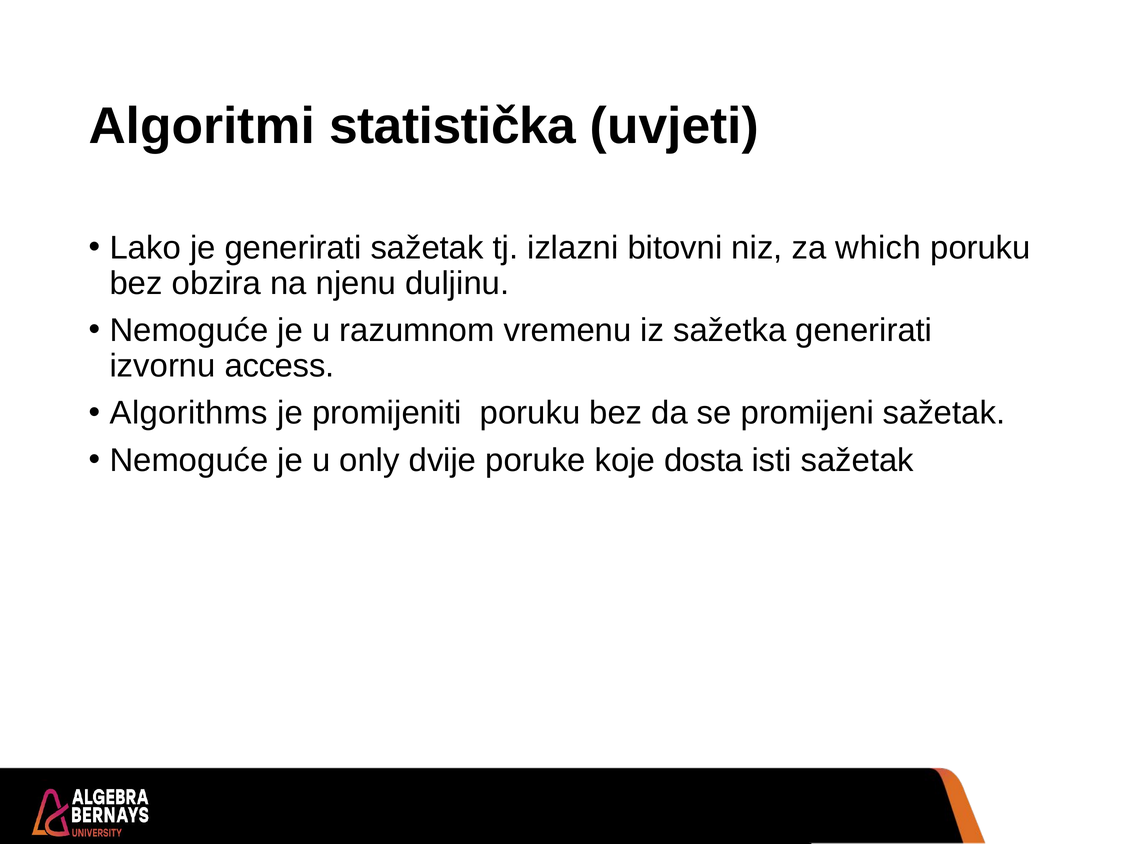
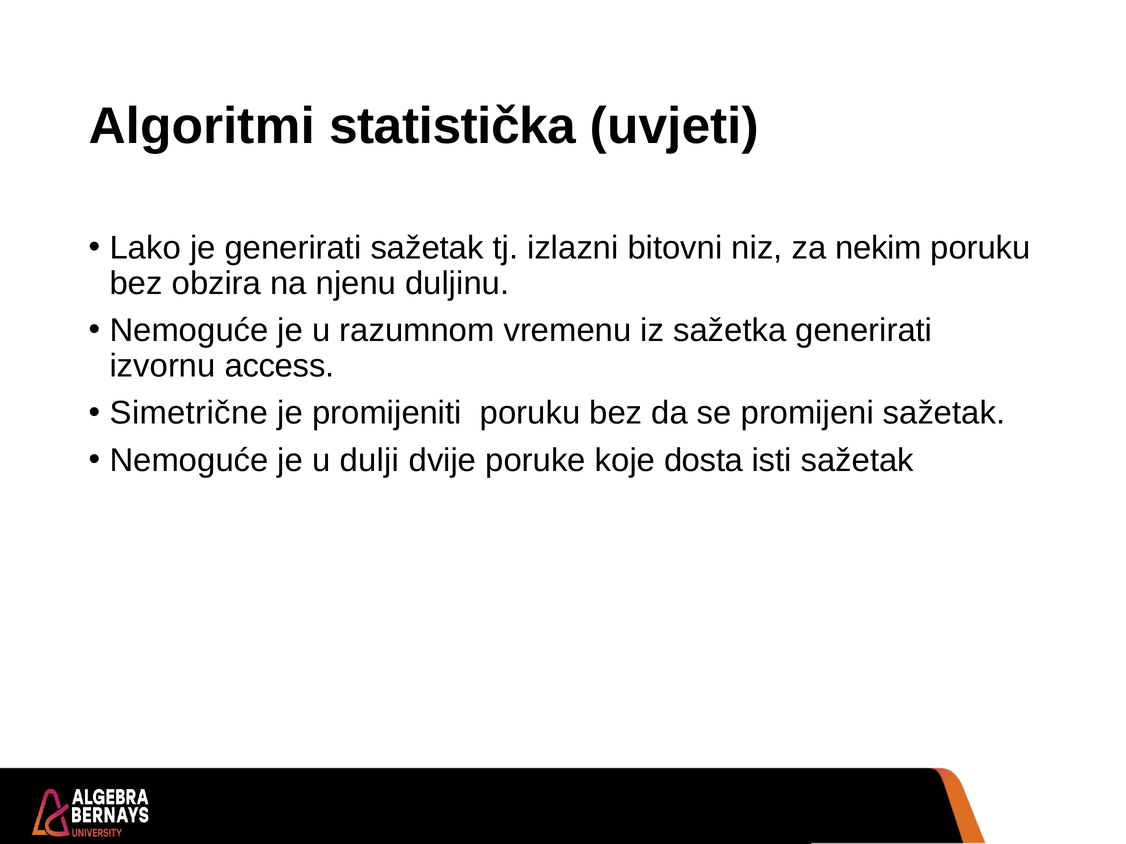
which: which -> nekim
Algorithms: Algorithms -> Simetrične
only: only -> dulji
